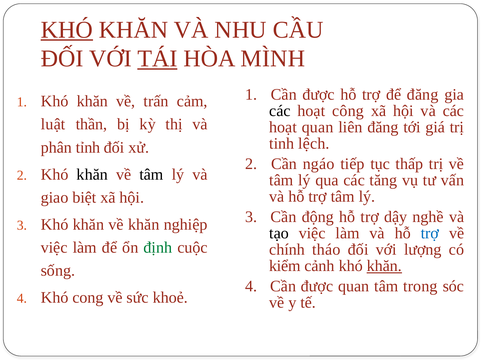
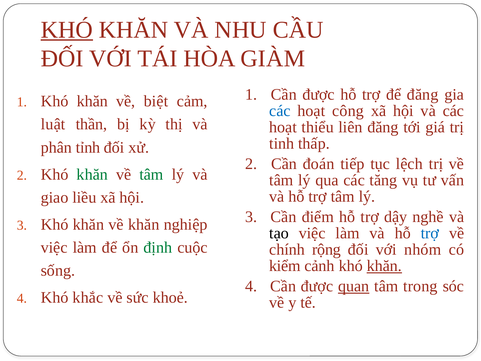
TÁI underline: present -> none
MÌNH: MÌNH -> GIÀM
trấn: trấn -> biệt
các at (280, 111) colour: black -> blue
hoạt quan: quan -> thiểu
lệch: lệch -> thấp
ngáo: ngáo -> đoán
thấp: thấp -> lệch
khăn at (92, 174) colour: black -> green
tâm at (151, 174) colour: black -> green
biệt: biệt -> liều
động: động -> điểm
tháo: tháo -> rộng
lượng: lượng -> nhóm
quan at (354, 286) underline: none -> present
cong: cong -> khắc
